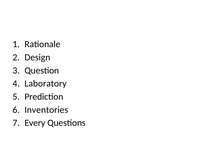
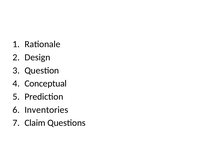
Laboratory: Laboratory -> Conceptual
Every: Every -> Claim
